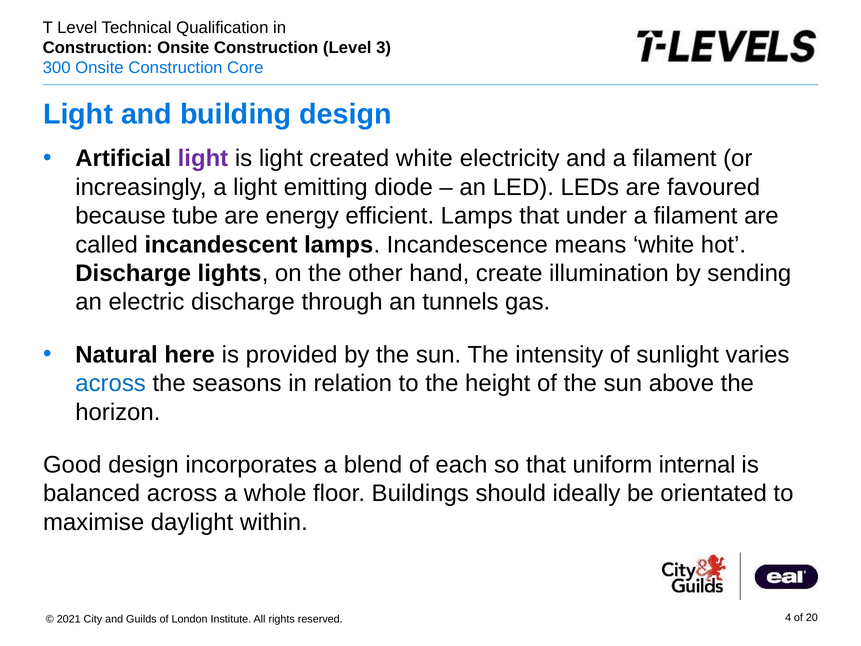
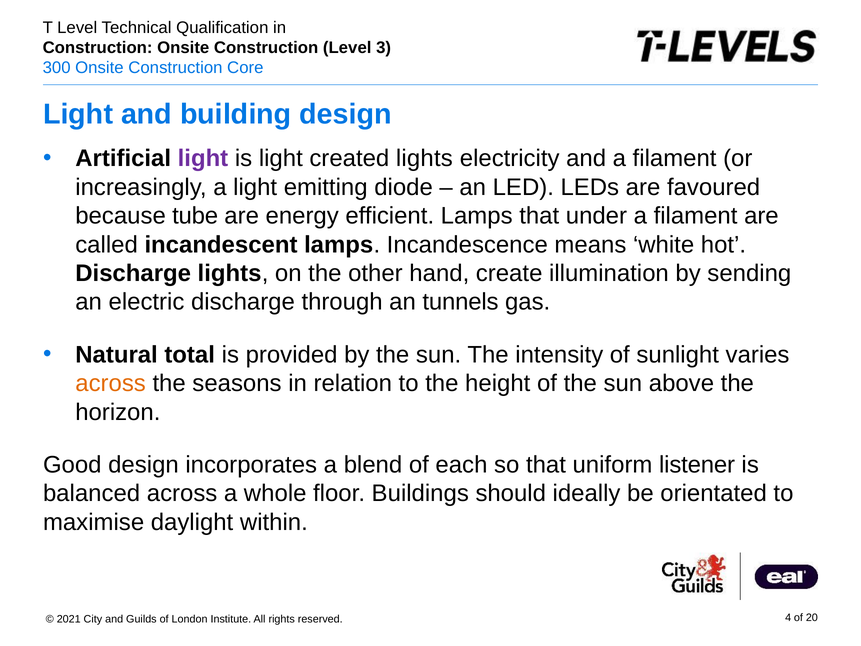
created white: white -> lights
here: here -> total
across at (111, 383) colour: blue -> orange
internal: internal -> listener
